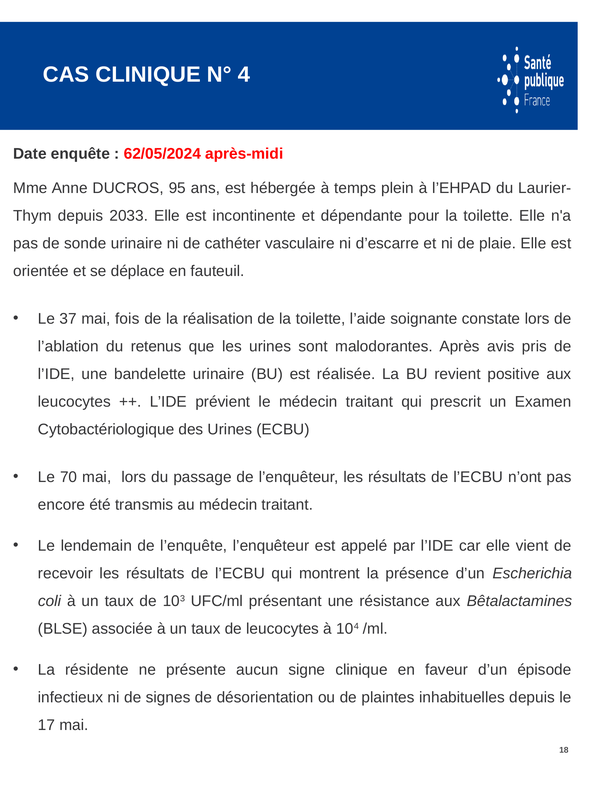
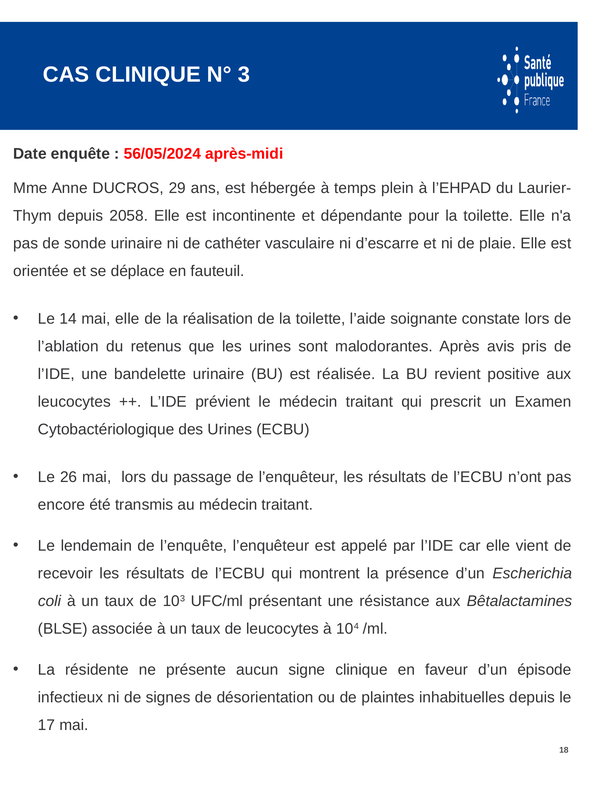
4: 4 -> 3
62/05/2024: 62/05/2024 -> 56/05/2024
95: 95 -> 29
2033: 2033 -> 2058
37: 37 -> 14
mai fois: fois -> elle
70: 70 -> 26
